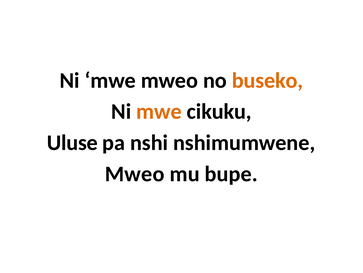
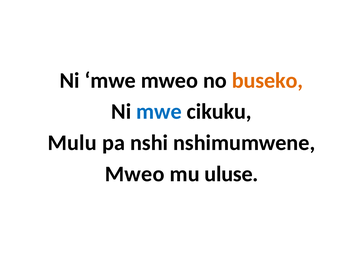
mwe at (159, 111) colour: orange -> blue
Uluse: Uluse -> Mulu
bupe: bupe -> uluse
